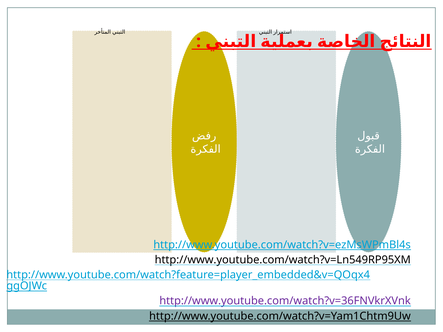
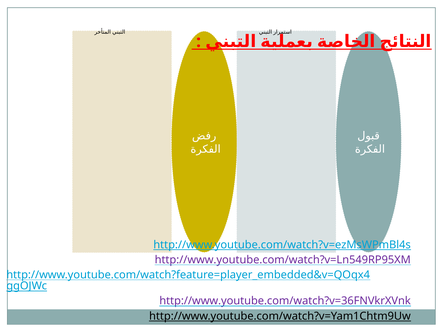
http://www.youtube.com/watch?v=Ln549RP95XM colour: black -> purple
